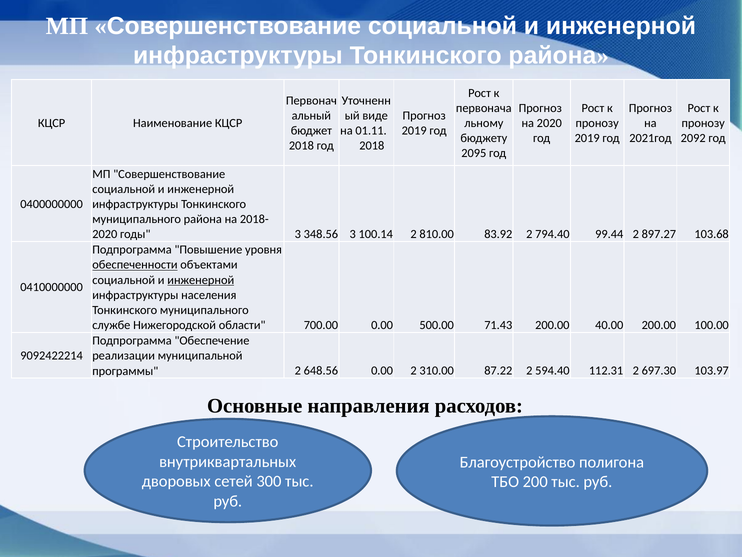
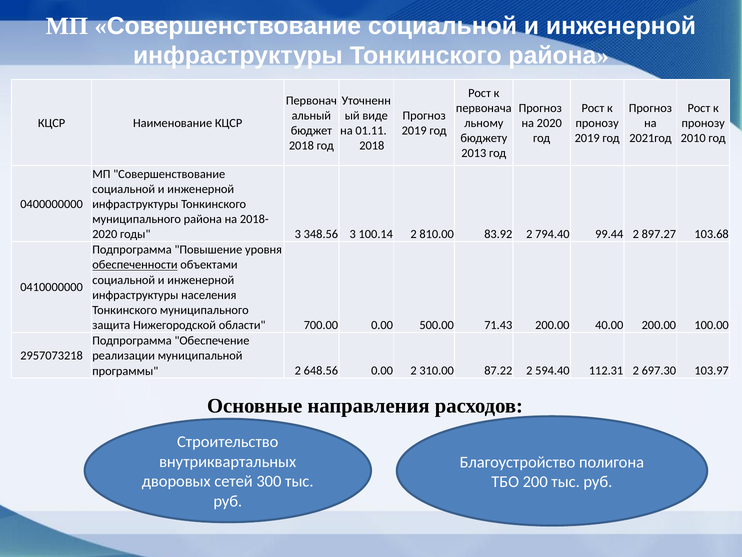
2092: 2092 -> 2010
2095: 2095 -> 2013
инженерной at (201, 280) underline: present -> none
службе: службе -> защита
9092422214: 9092422214 -> 2957073218
